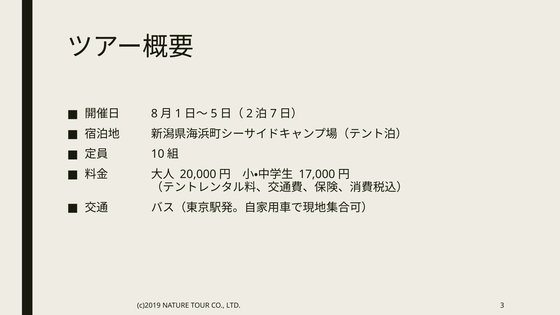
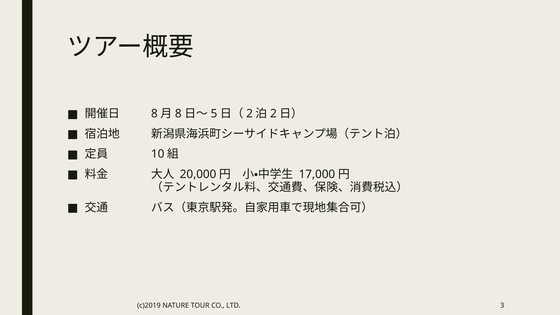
1 at (178, 114): 1 -> 8
7 at (273, 114): 7 -> 2
